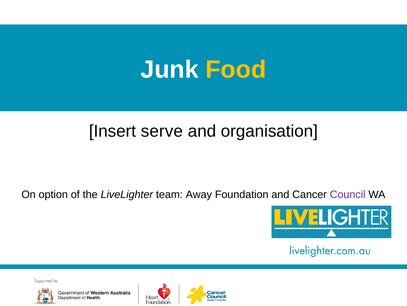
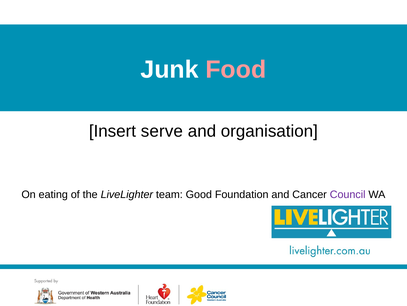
Food colour: yellow -> pink
option: option -> eating
Away: Away -> Good
